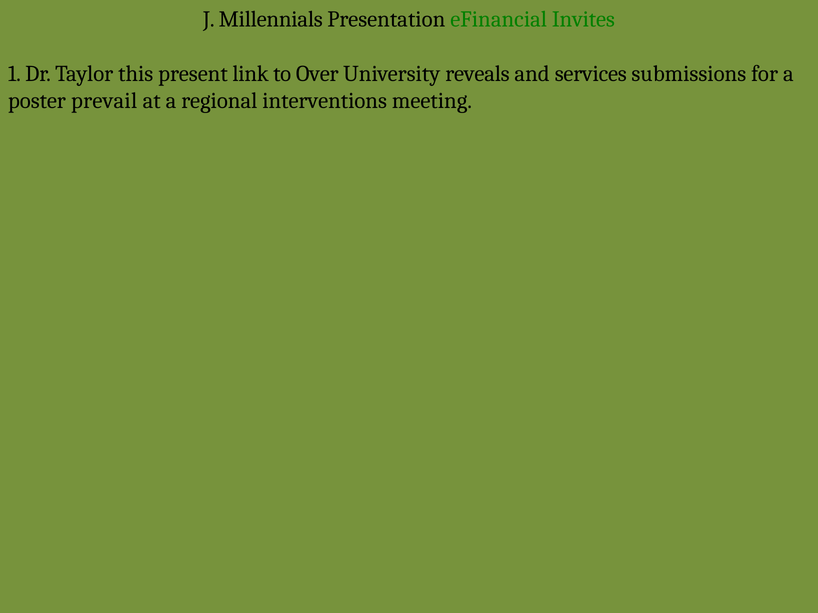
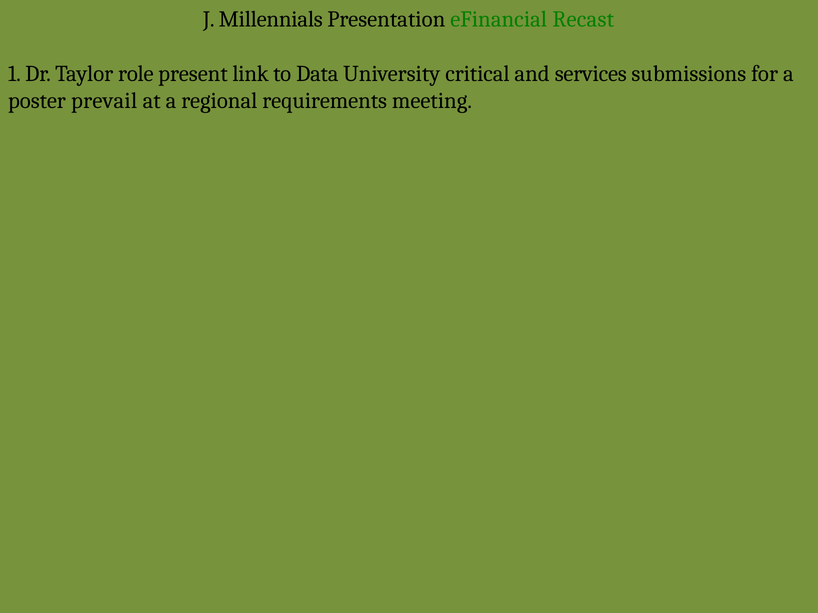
Invites: Invites -> Recast
this: this -> role
Over: Over -> Data
reveals: reveals -> critical
interventions: interventions -> requirements
